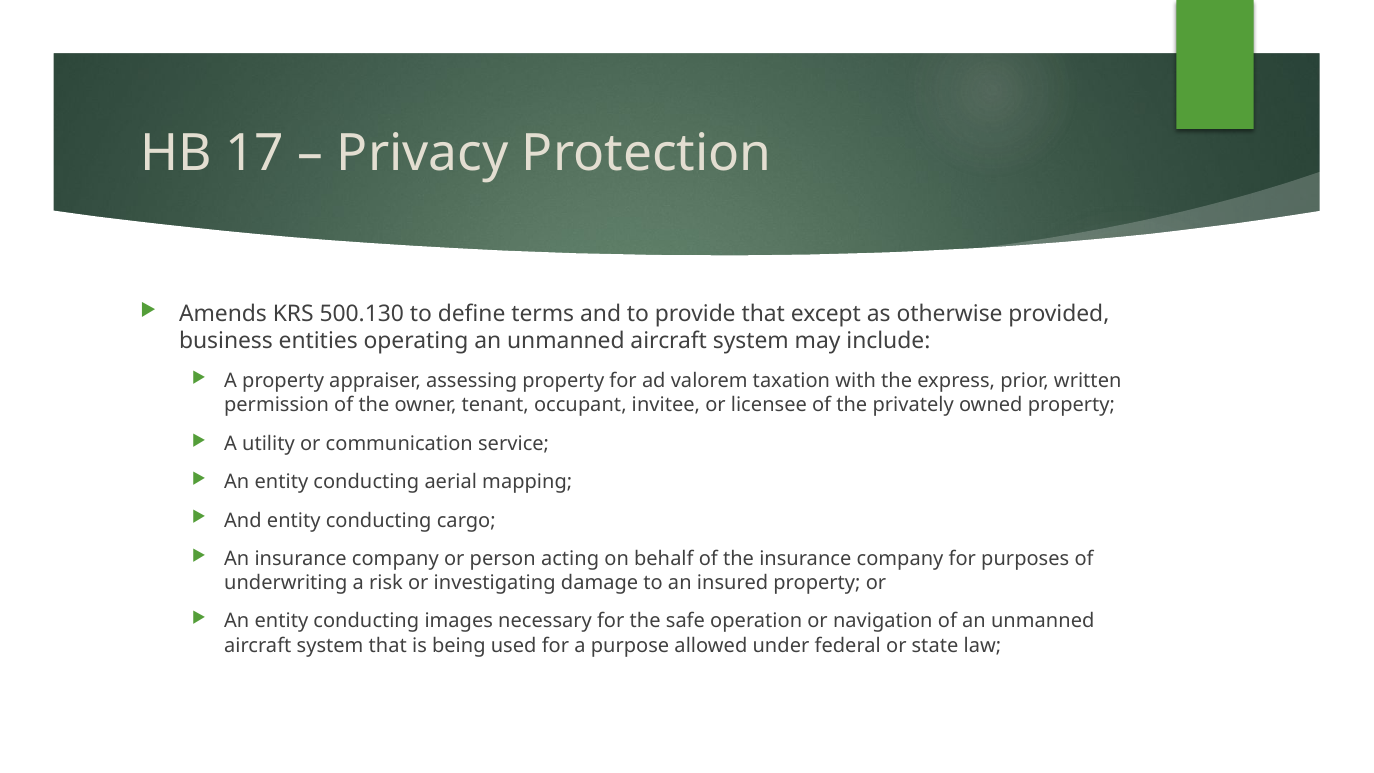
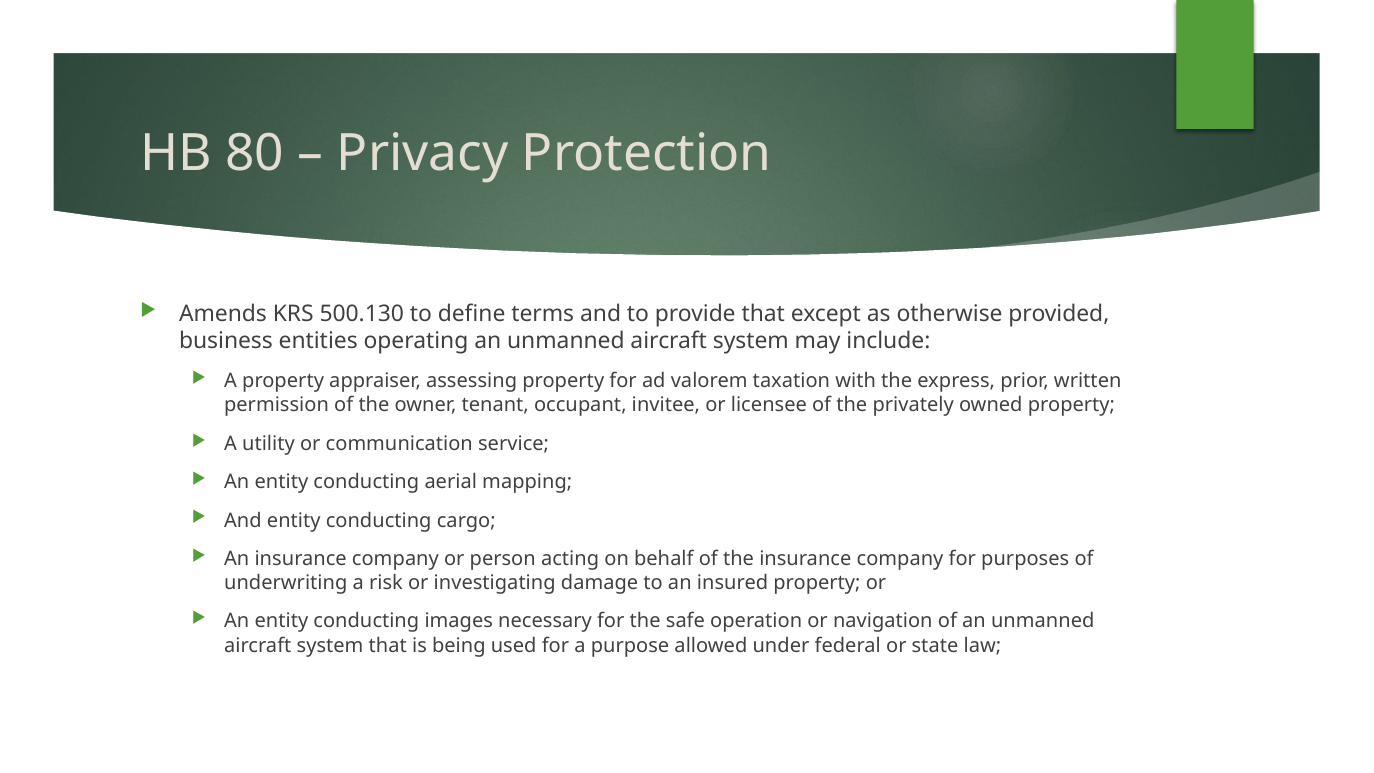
17: 17 -> 80
